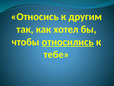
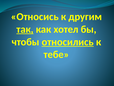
так underline: none -> present
